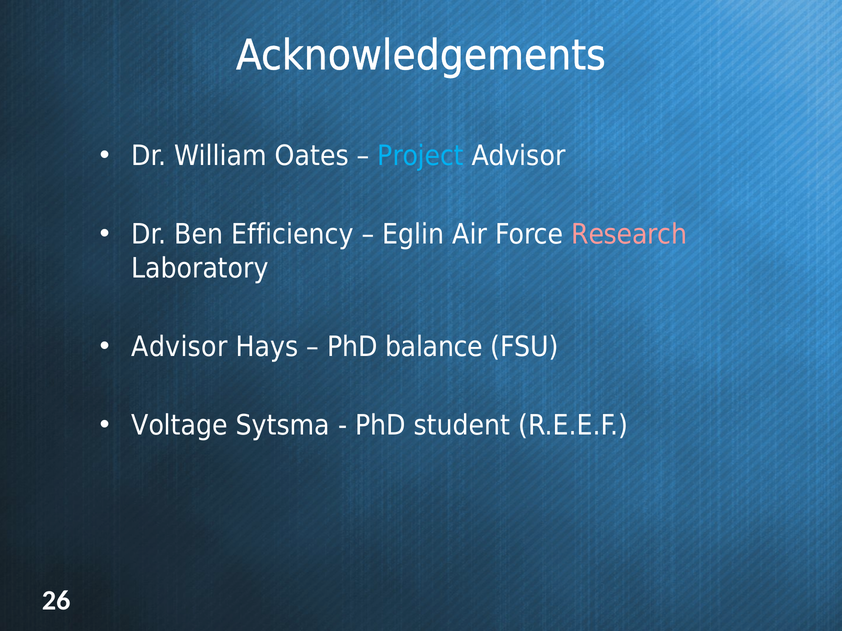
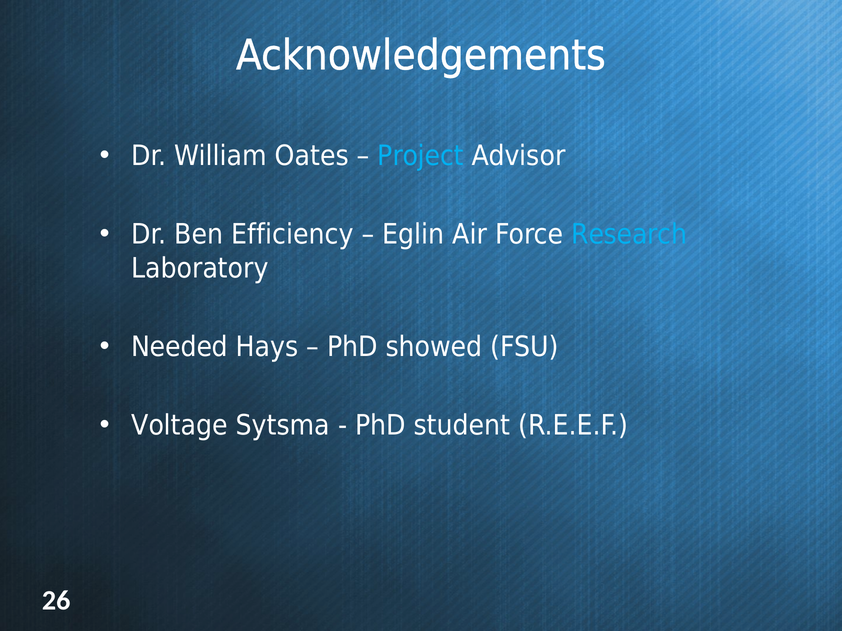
Research colour: pink -> light blue
Advisor at (179, 347): Advisor -> Needed
balance: balance -> showed
